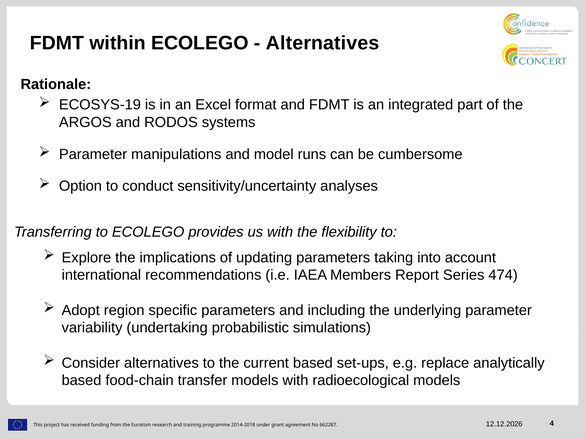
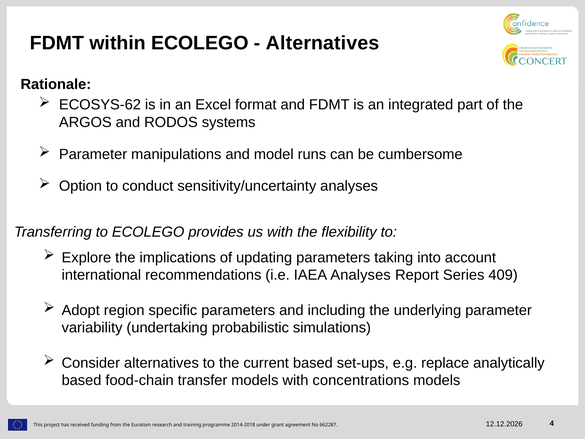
ECOSYS-19: ECOSYS-19 -> ECOSYS-62
IAEA Members: Members -> Analyses
474: 474 -> 409
radioecological: radioecological -> concentrations
